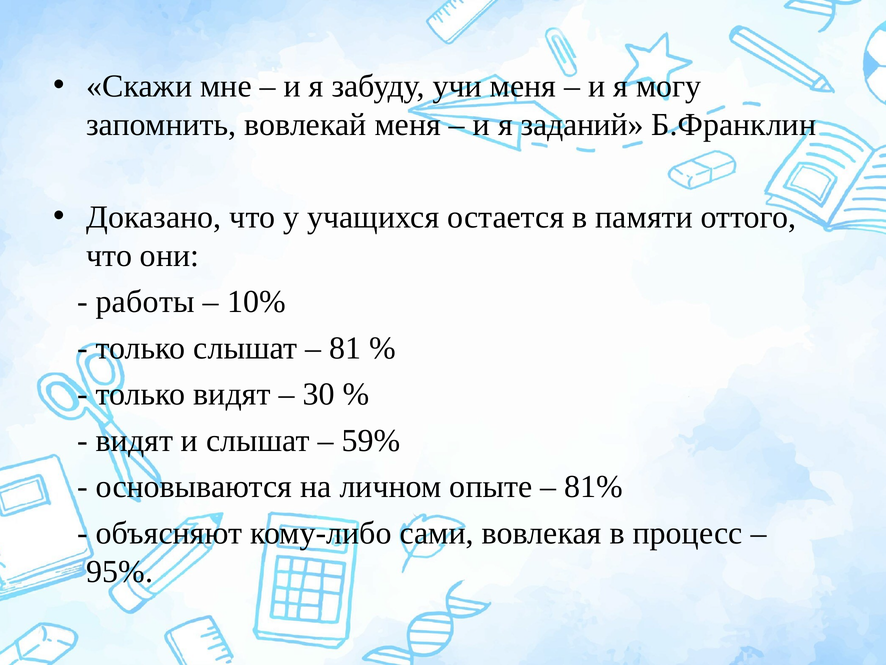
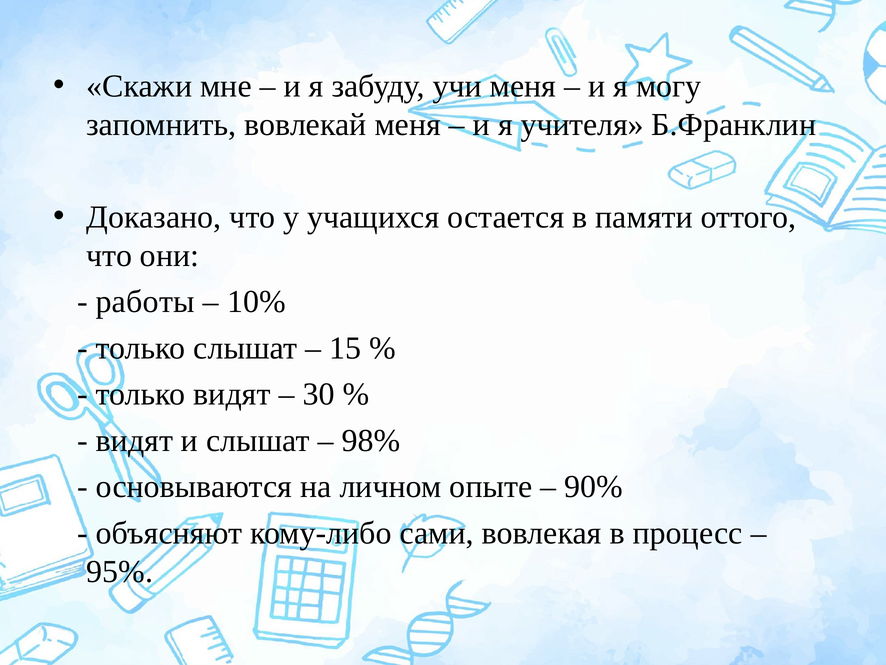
заданий: заданий -> учителя
81: 81 -> 15
59%: 59% -> 98%
81%: 81% -> 90%
